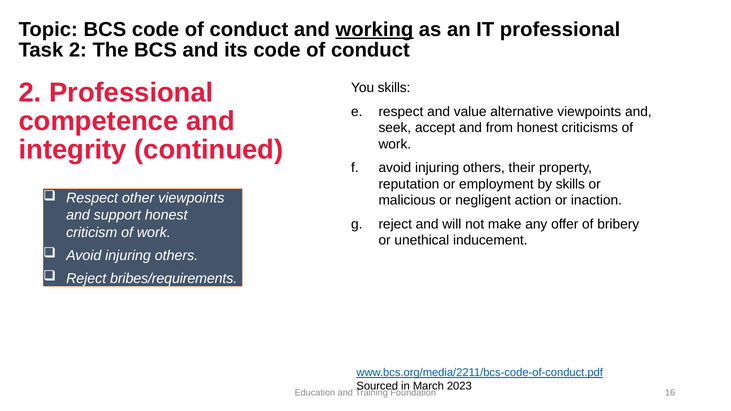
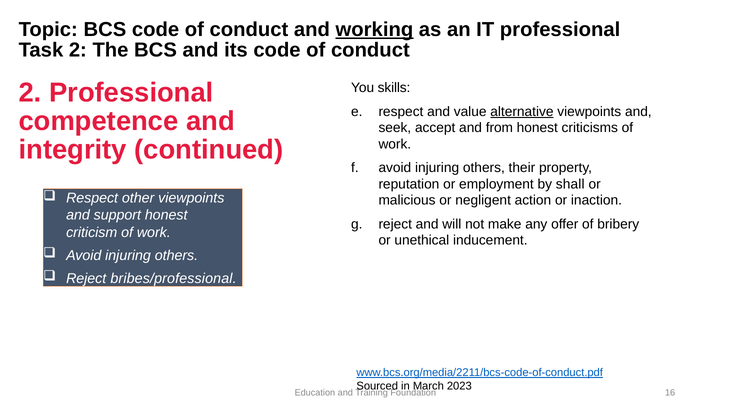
alternative underline: none -> present
by skills: skills -> shall
bribes/requirements: bribes/requirements -> bribes/professional
